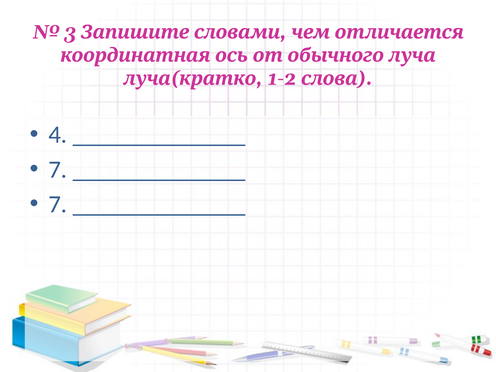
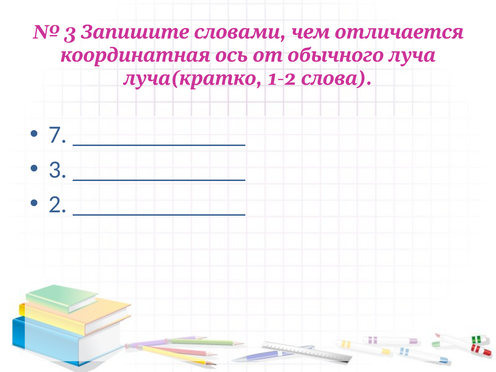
4: 4 -> 7
7 at (58, 170): 7 -> 3
7 at (58, 204): 7 -> 2
